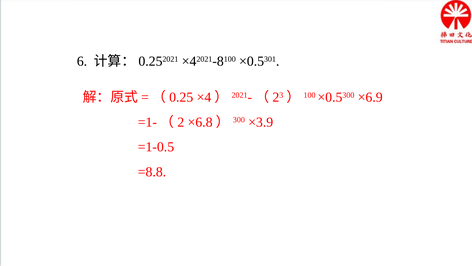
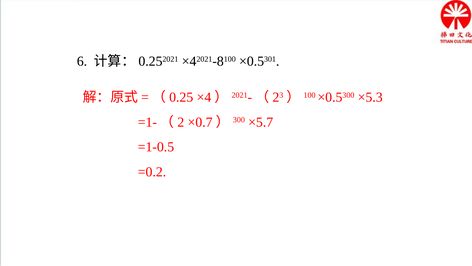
×6.9: ×6.9 -> ×5.3
×6.8: ×6.8 -> ×0.7
×3.9: ×3.9 -> ×5.7
=8.8: =8.8 -> =0.2
